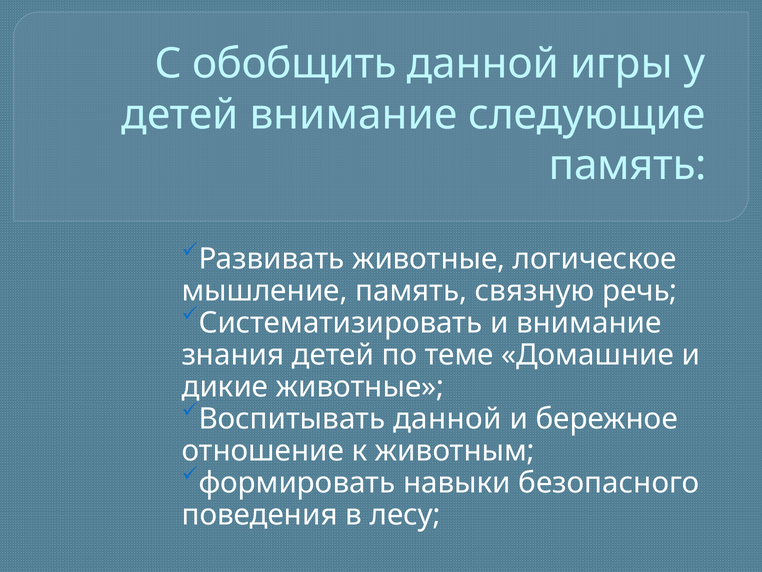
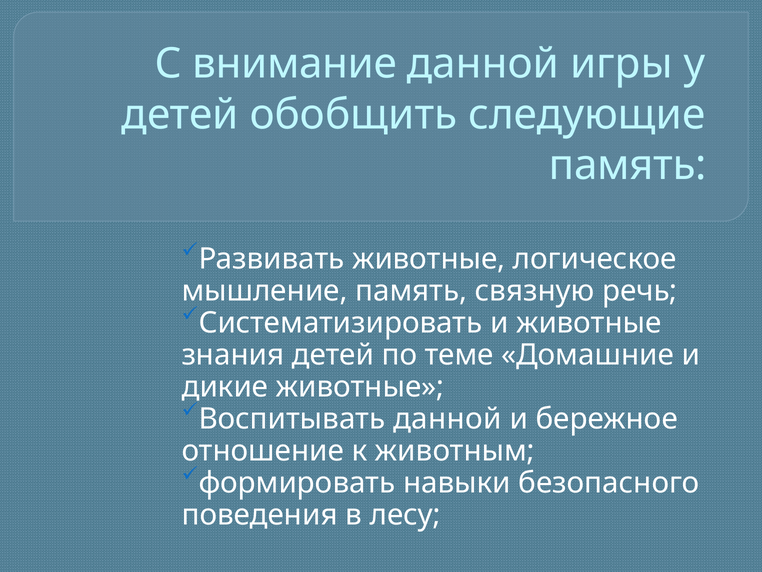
обобщить: обобщить -> внимание
детей внимание: внимание -> обобщить
и внимание: внимание -> животные
